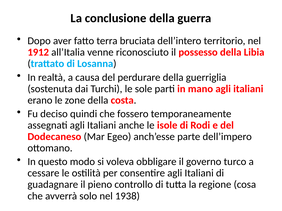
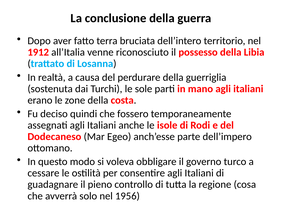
1938: 1938 -> 1956
